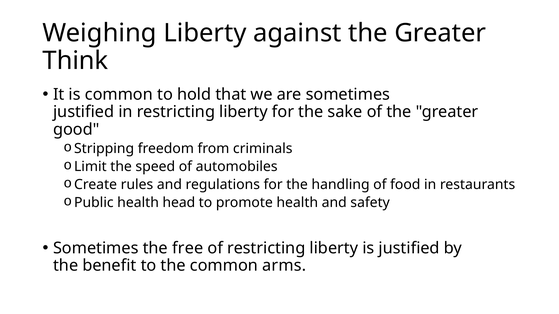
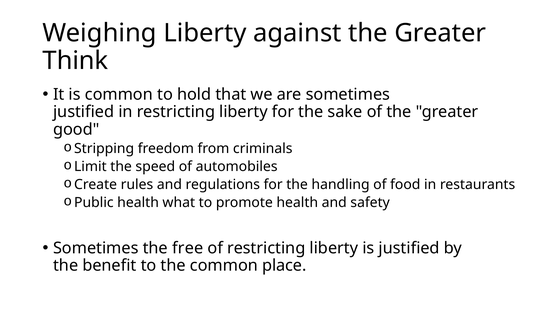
head: head -> what
arms: arms -> place
